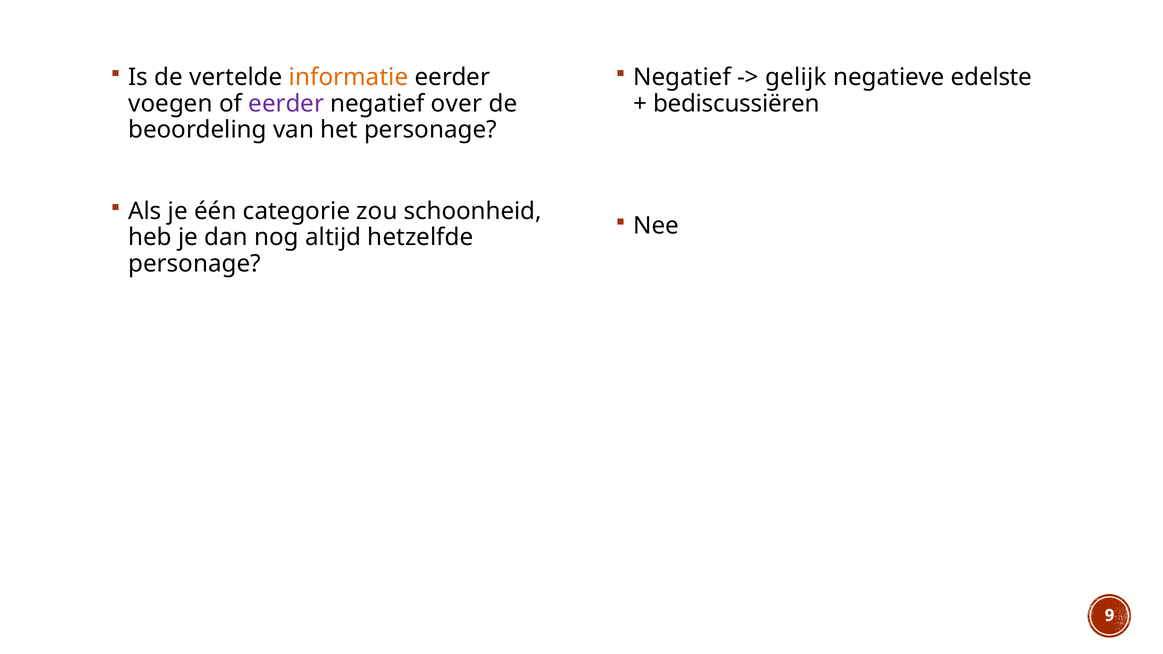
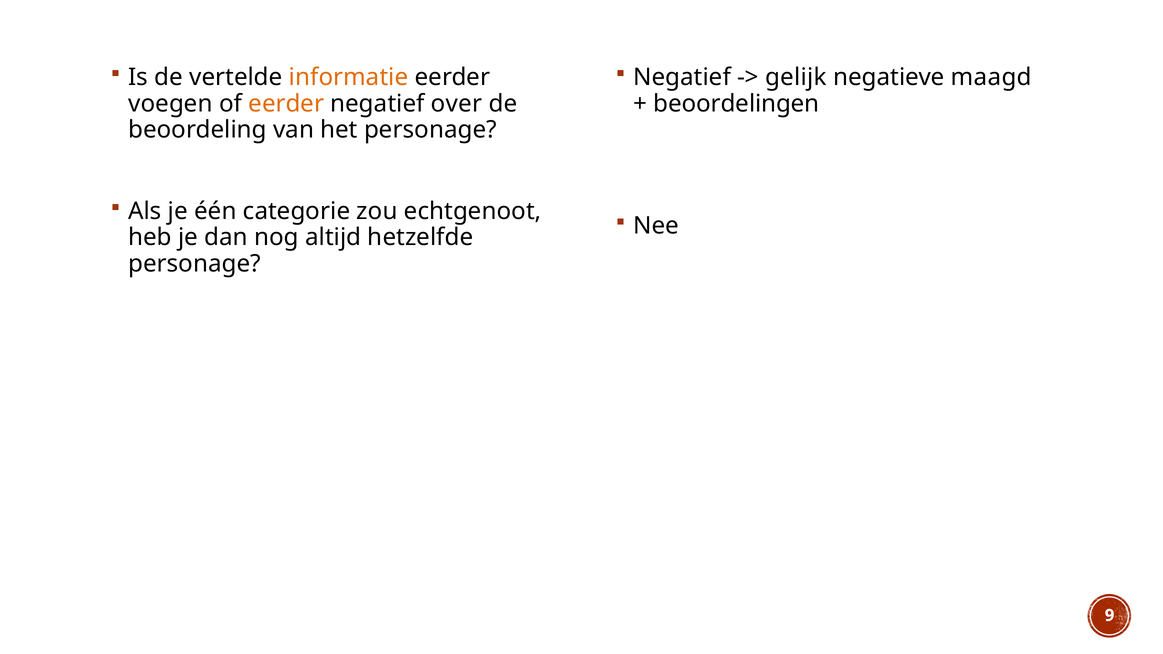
edelste: edelste -> maagd
eerder at (286, 104) colour: purple -> orange
bediscussiëren: bediscussiëren -> beoordelingen
schoonheid: schoonheid -> echtgenoot
